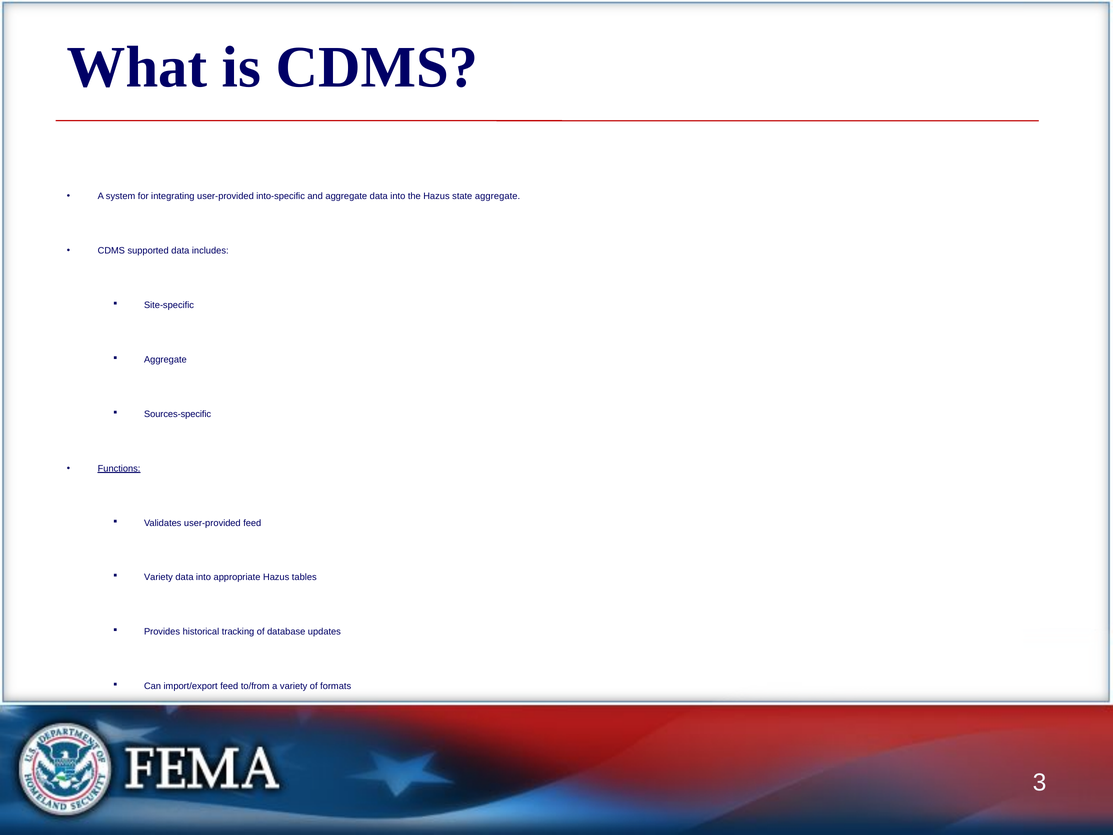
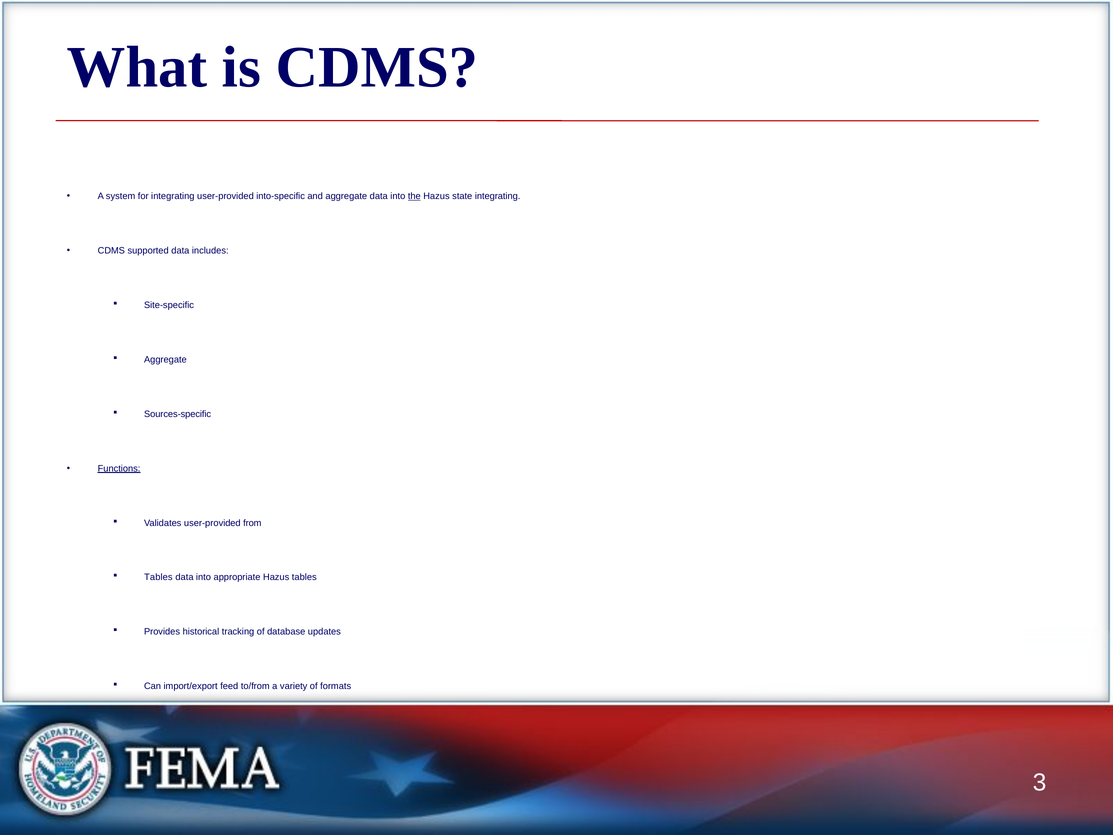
the underline: none -> present
state aggregate: aggregate -> integrating
user-provided feed: feed -> from
Variety at (158, 577): Variety -> Tables
